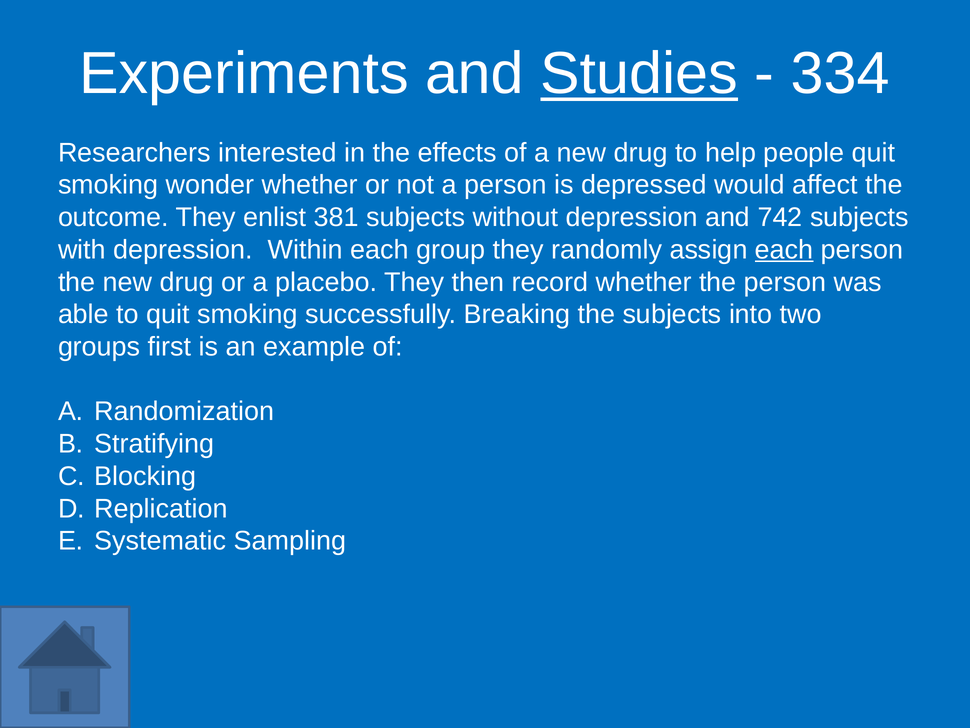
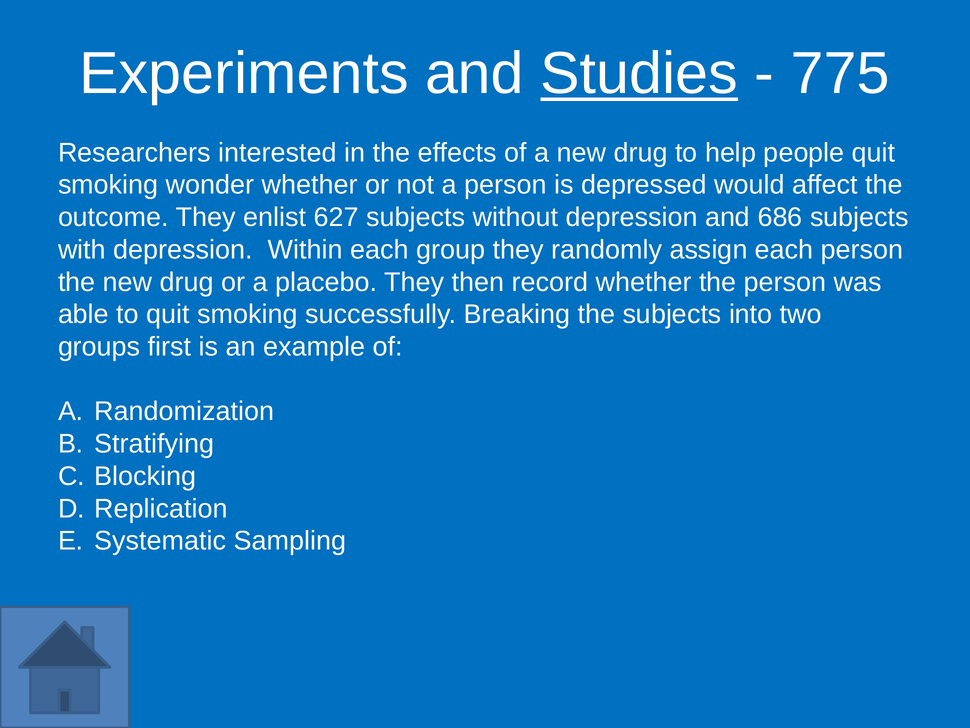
334: 334 -> 775
381: 381 -> 627
742: 742 -> 686
each at (784, 250) underline: present -> none
